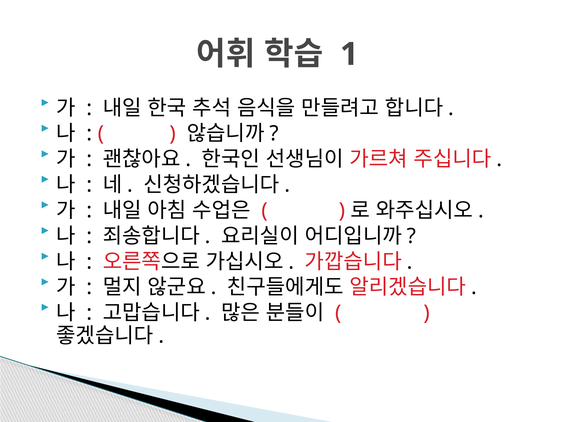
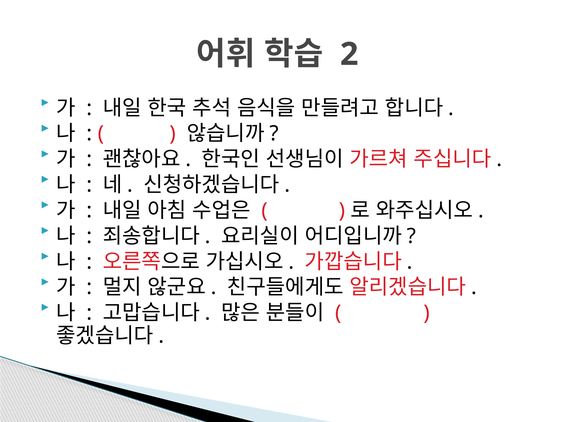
1: 1 -> 2
